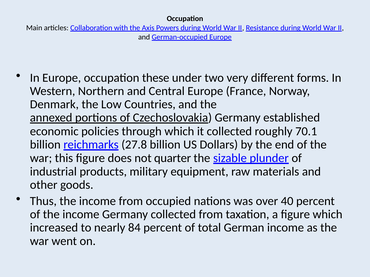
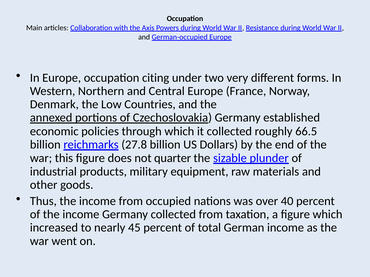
these: these -> citing
70.1: 70.1 -> 66.5
84: 84 -> 45
